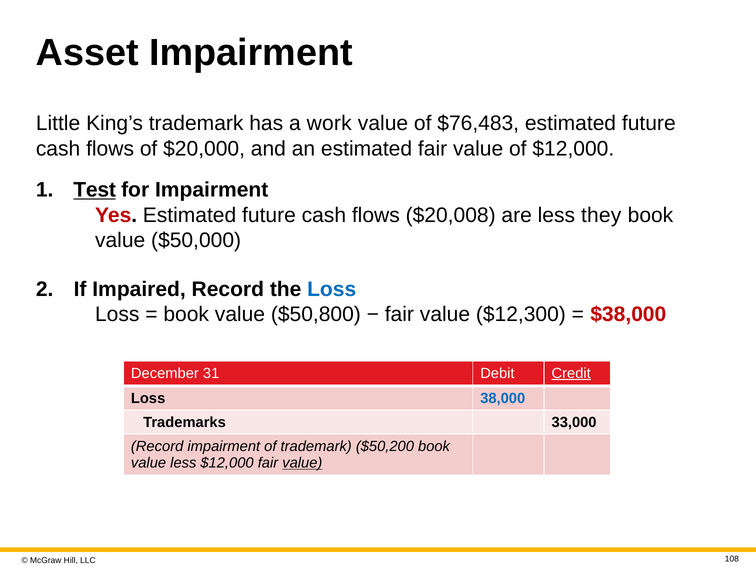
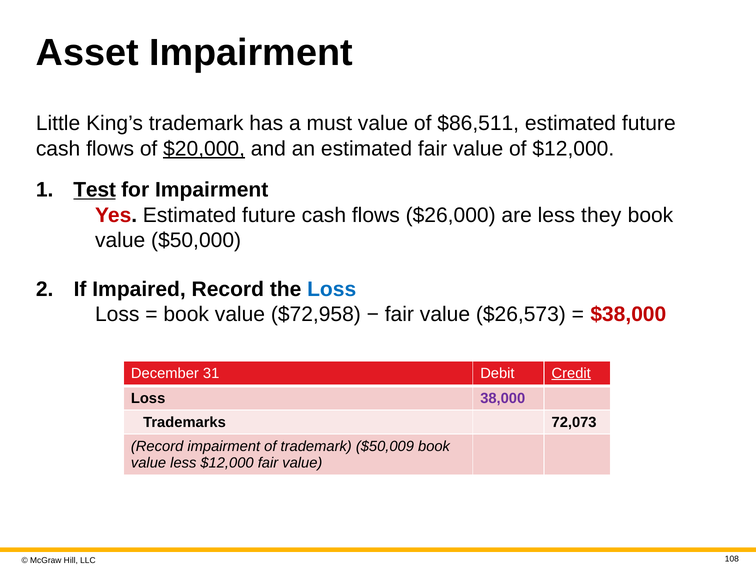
work: work -> must
$76,483: $76,483 -> $86,511
$20,000 underline: none -> present
$20,008: $20,008 -> $26,000
$50,800: $50,800 -> $72,958
$12,300: $12,300 -> $26,573
38,000 colour: blue -> purple
33,000: 33,000 -> 72,073
$50,200: $50,200 -> $50,009
value at (302, 463) underline: present -> none
